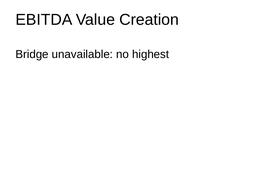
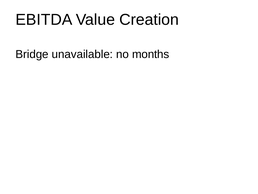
highest: highest -> months
